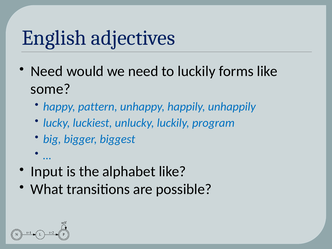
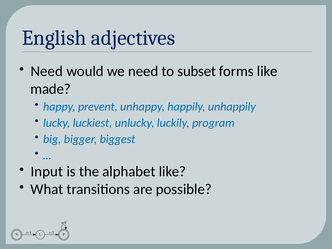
to luckily: luckily -> subset
some: some -> made
pattern: pattern -> prevent
